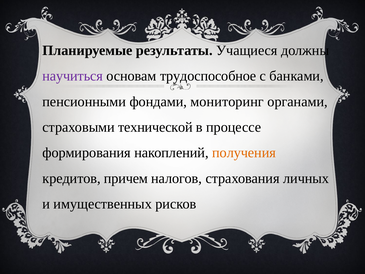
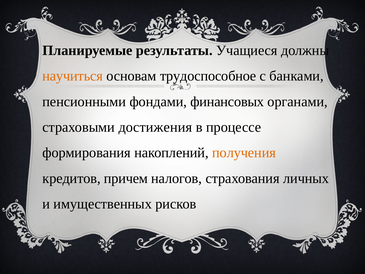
научиться colour: purple -> orange
мониторинг: мониторинг -> финансовых
технической: технической -> достижения
